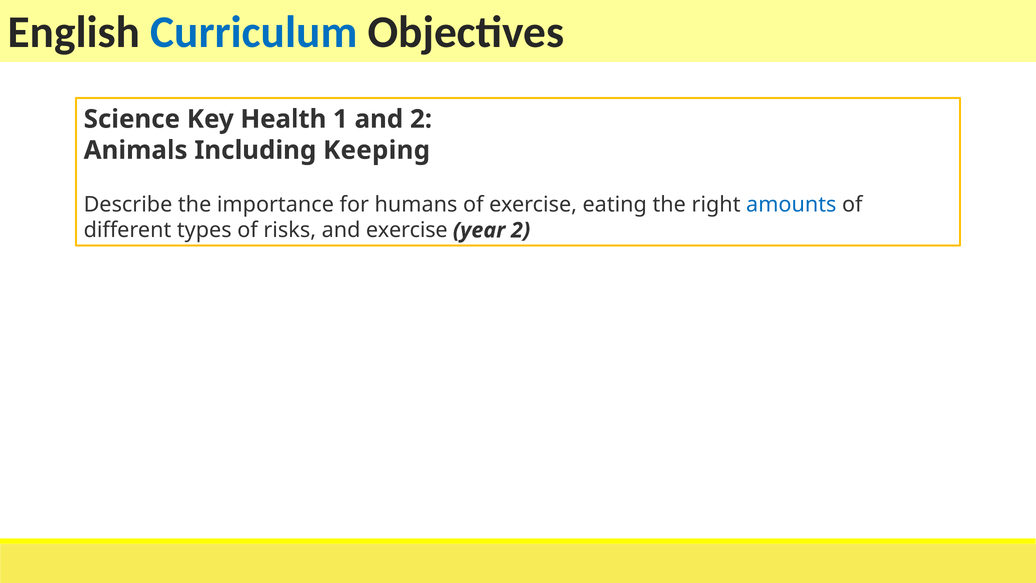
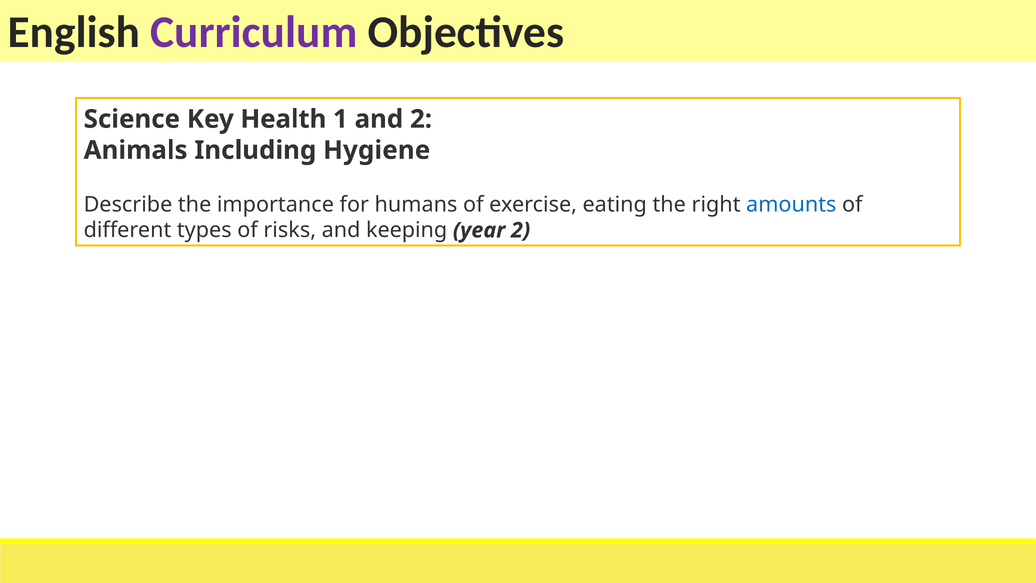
Curriculum colour: blue -> purple
Keeping: Keeping -> Hygiene
and exercise: exercise -> keeping
